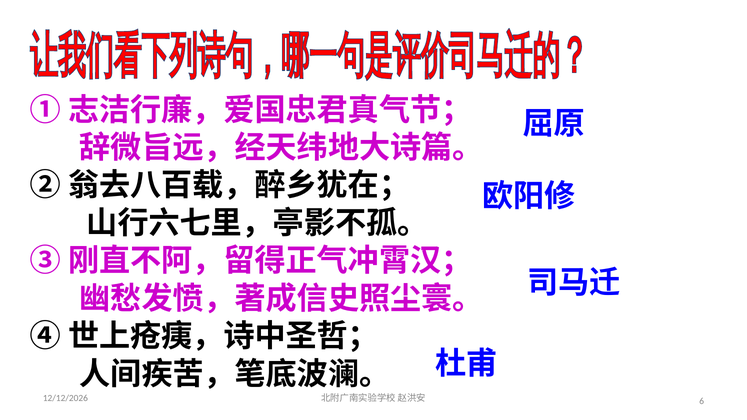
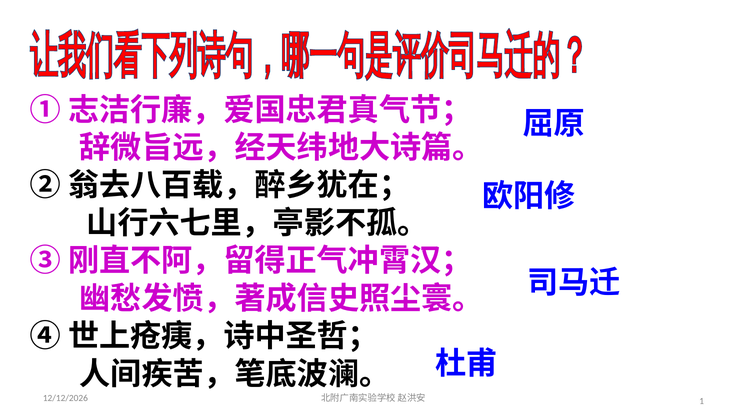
6: 6 -> 1
